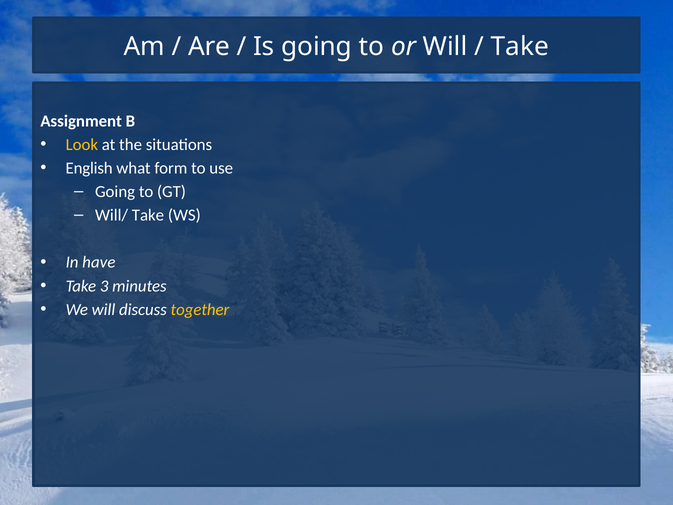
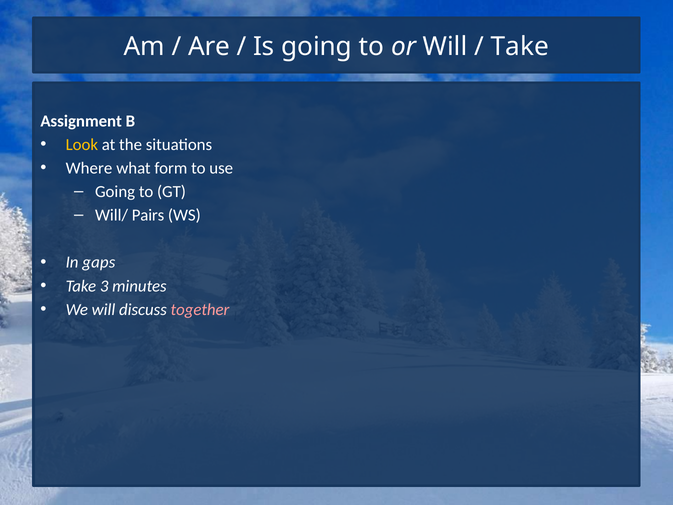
English: English -> Where
Will/ Take: Take -> Pairs
have: have -> gaps
together colour: yellow -> pink
